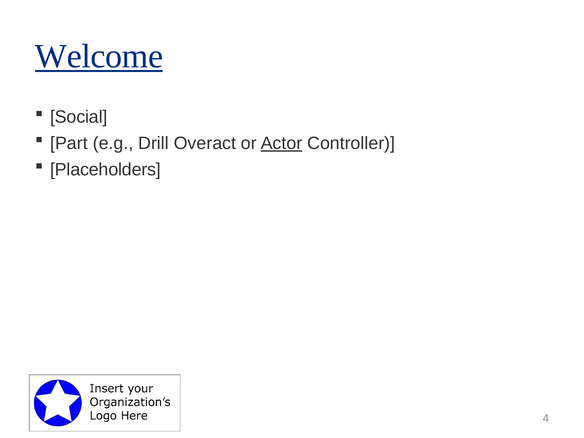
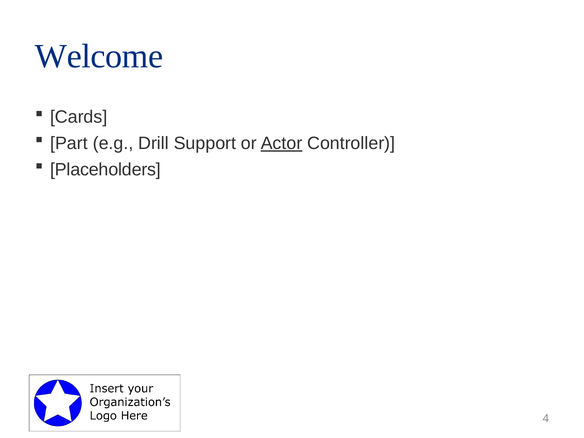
Welcome underline: present -> none
Social: Social -> Cards
Overact: Overact -> Support
